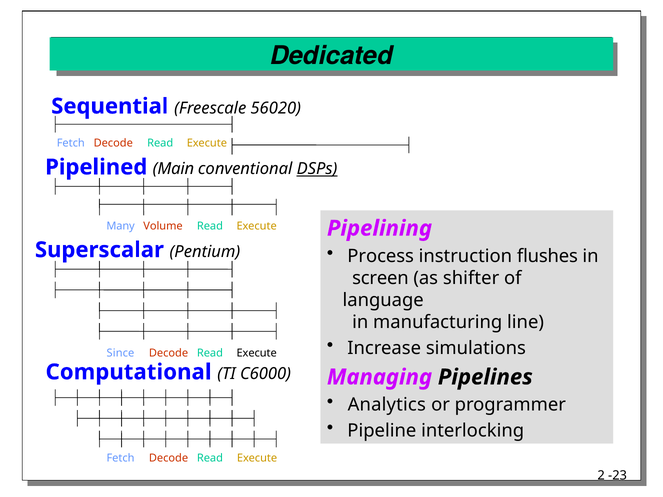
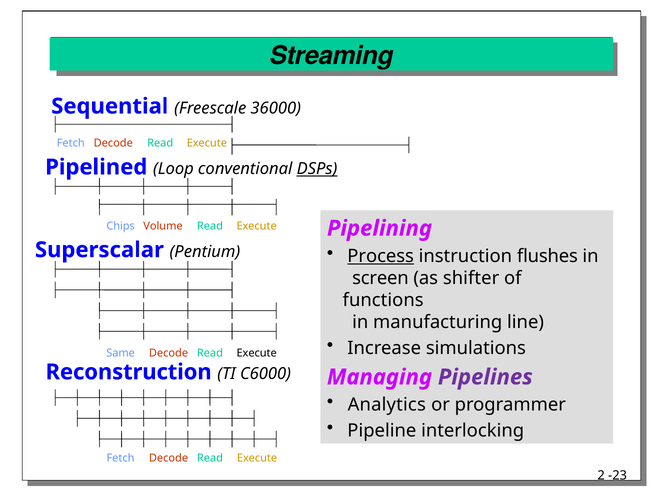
Dedicated: Dedicated -> Streaming
56020: 56020 -> 36000
Main: Main -> Loop
Many: Many -> Chips
Process underline: none -> present
language: language -> functions
Since: Since -> Same
Computational: Computational -> Reconstruction
Pipelines colour: black -> purple
